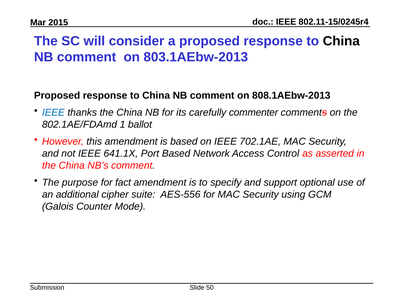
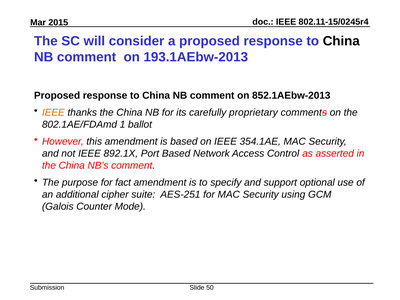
803.1AEbw-2013: 803.1AEbw-2013 -> 193.1AEbw-2013
808.1AEbw-2013: 808.1AEbw-2013 -> 852.1AEbw-2013
IEEE at (53, 112) colour: blue -> orange
commenter: commenter -> proprietary
702.1AE: 702.1AE -> 354.1AE
641.1X: 641.1X -> 892.1X
AES-556: AES-556 -> AES-251
